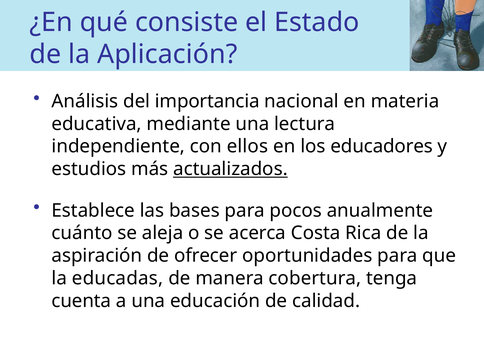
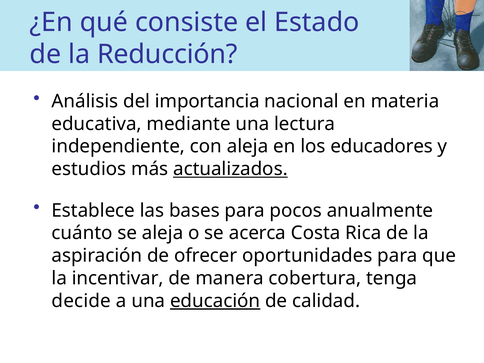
Aplicación: Aplicación -> Reducción
con ellos: ellos -> aleja
educadas: educadas -> incentivar
cuenta: cuenta -> decide
educación underline: none -> present
